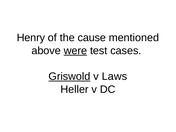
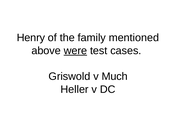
cause: cause -> family
Griswold underline: present -> none
Laws: Laws -> Much
